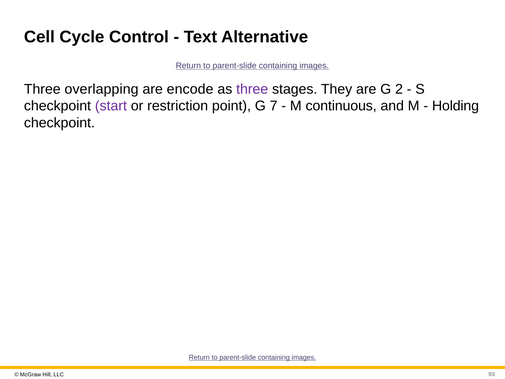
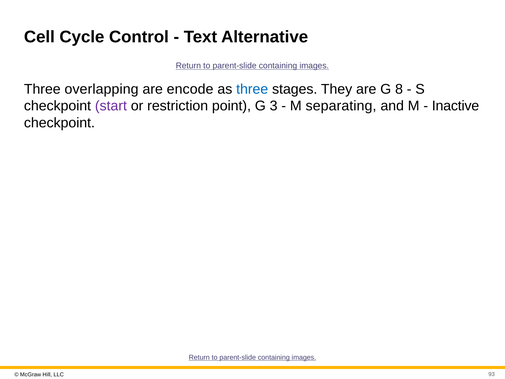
three at (252, 89) colour: purple -> blue
2: 2 -> 8
7: 7 -> 3
continuous: continuous -> separating
Holding: Holding -> Inactive
